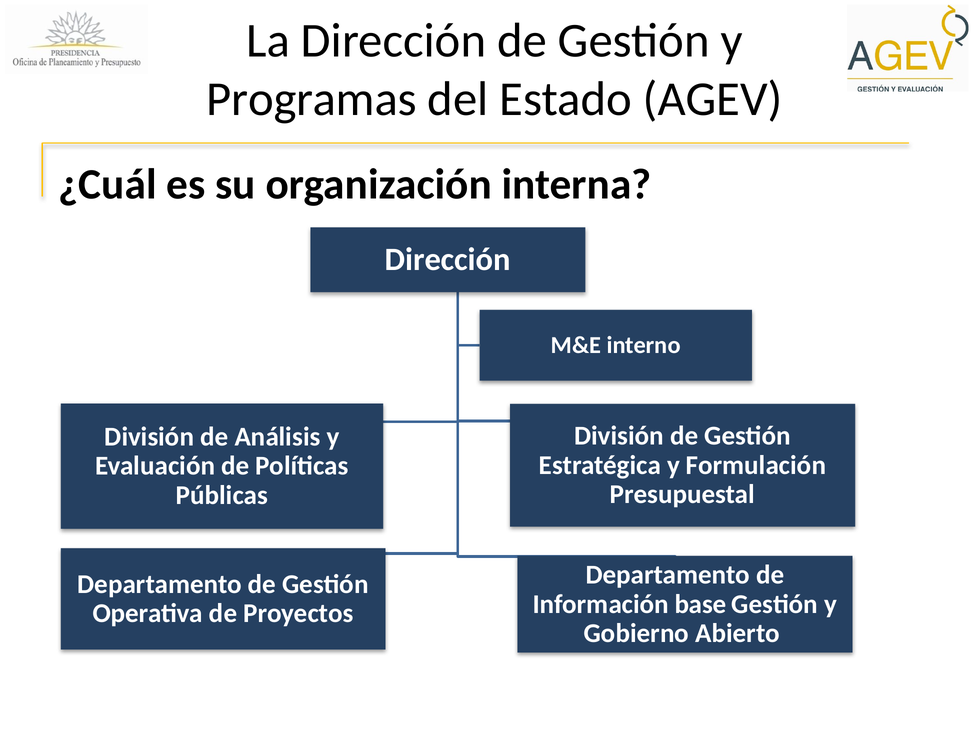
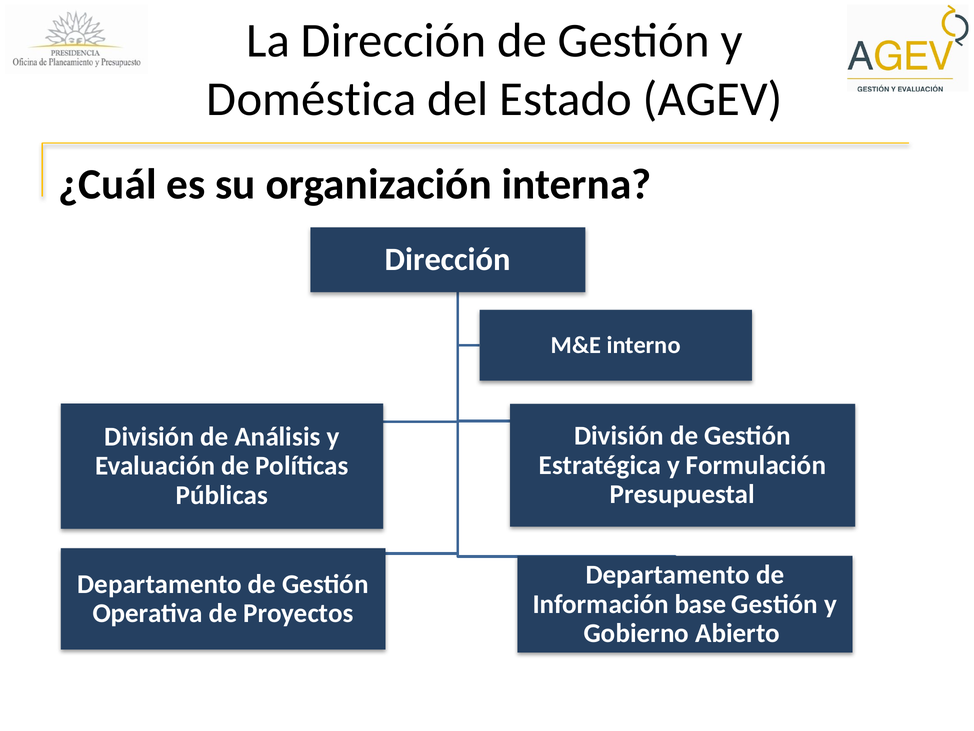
Programas: Programas -> Doméstica
